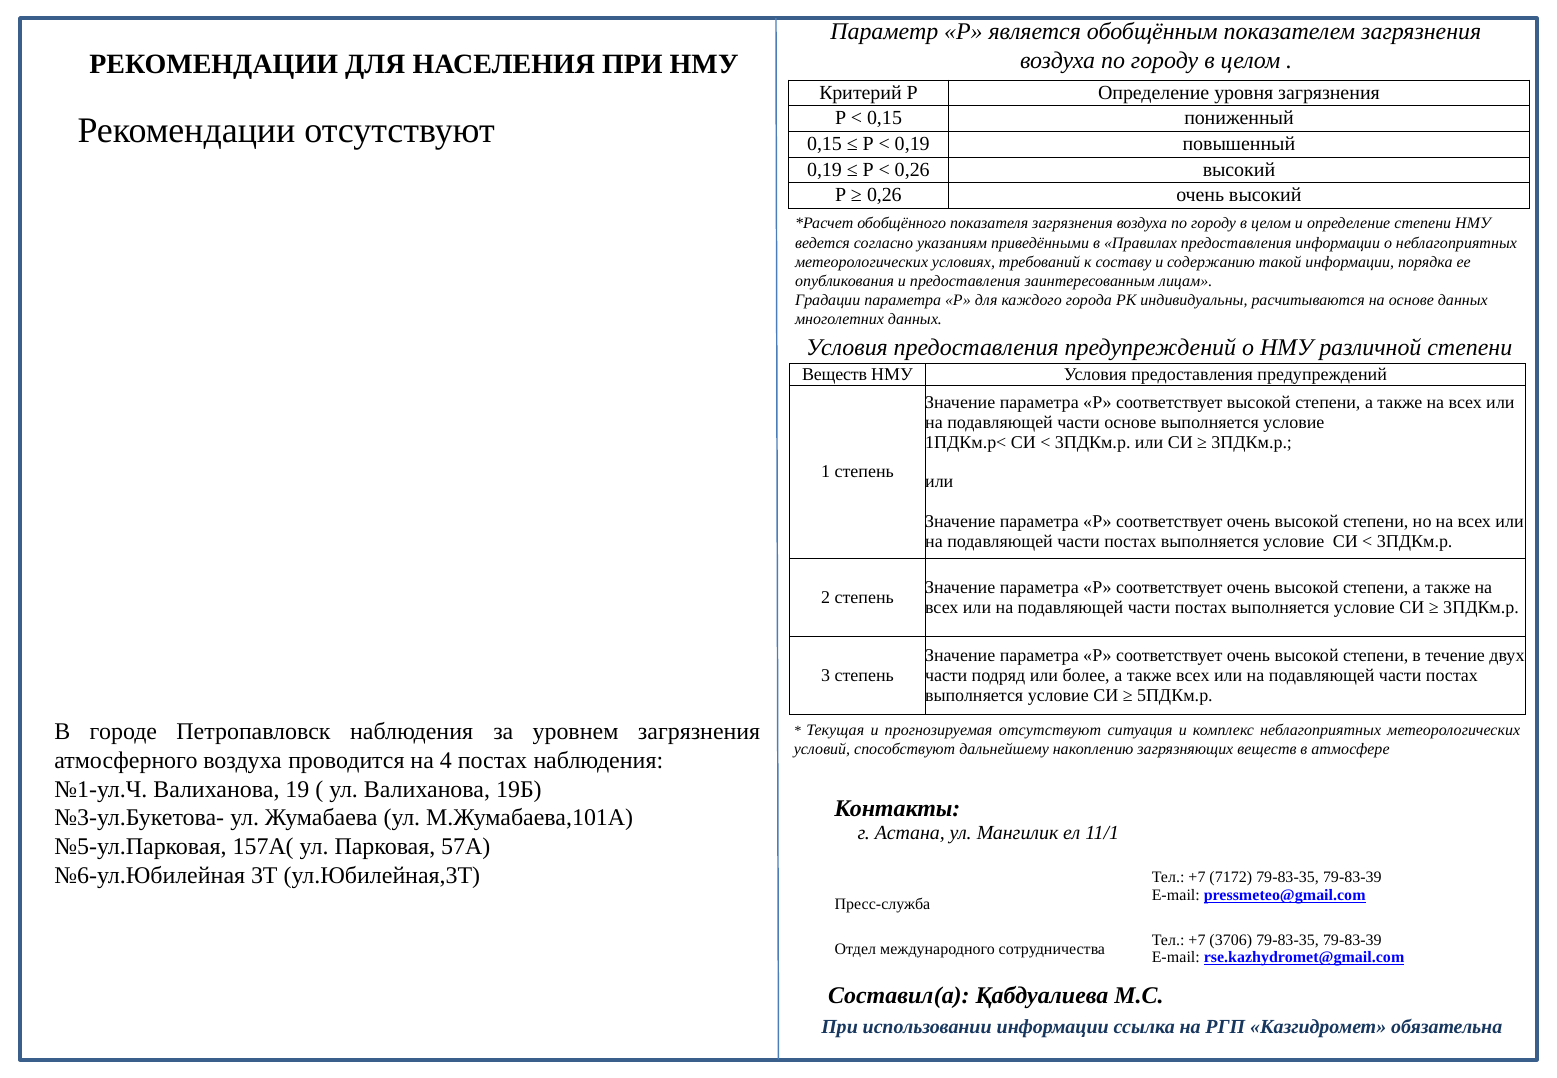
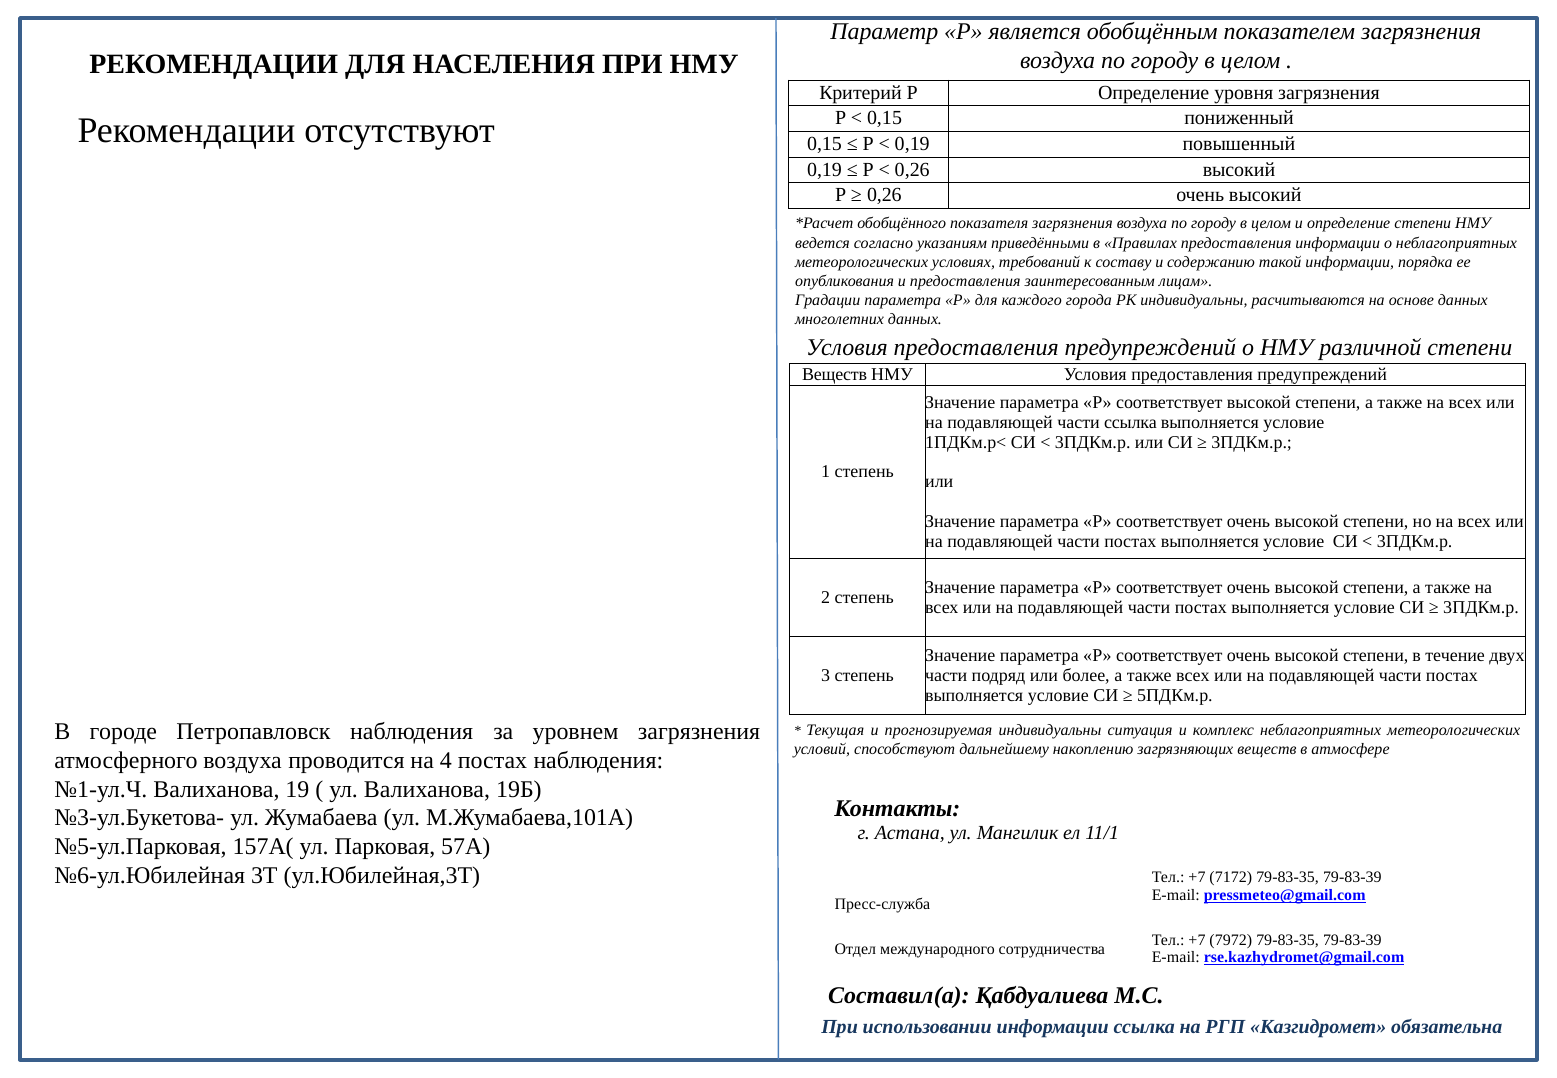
части основе: основе -> ссылка
прогнозируемая отсутствуют: отсутствуют -> индивидуальны
3706: 3706 -> 7972
